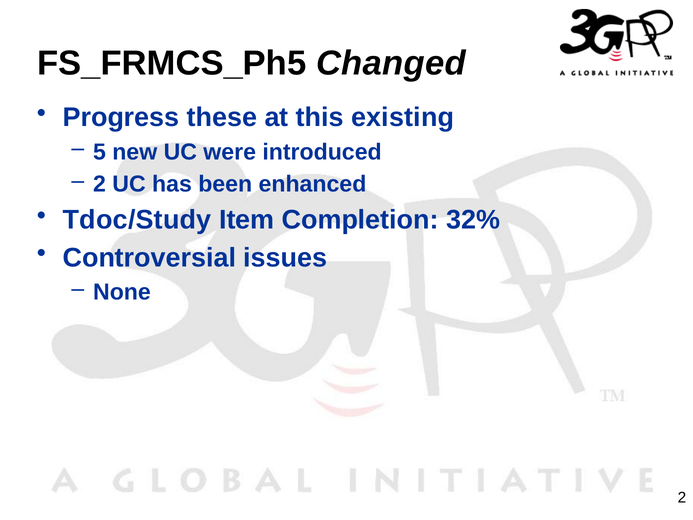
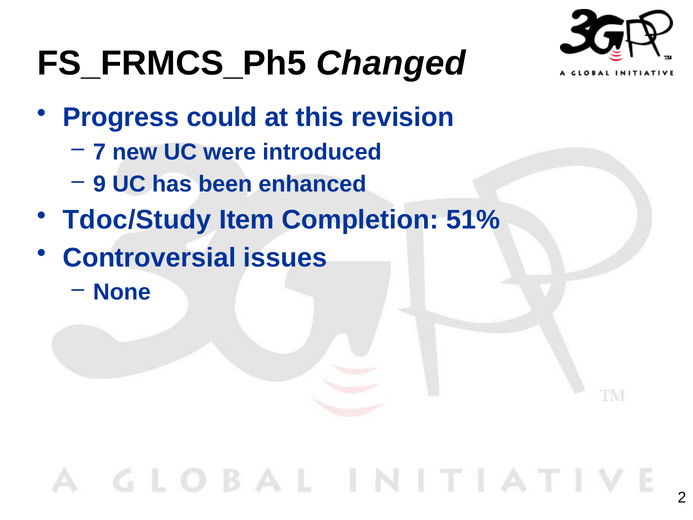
these: these -> could
existing: existing -> revision
5: 5 -> 7
2 at (100, 184): 2 -> 9
32%: 32% -> 51%
